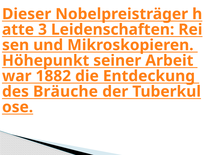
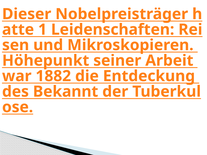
3: 3 -> 1
Bräuche: Bräuche -> Bekannt
